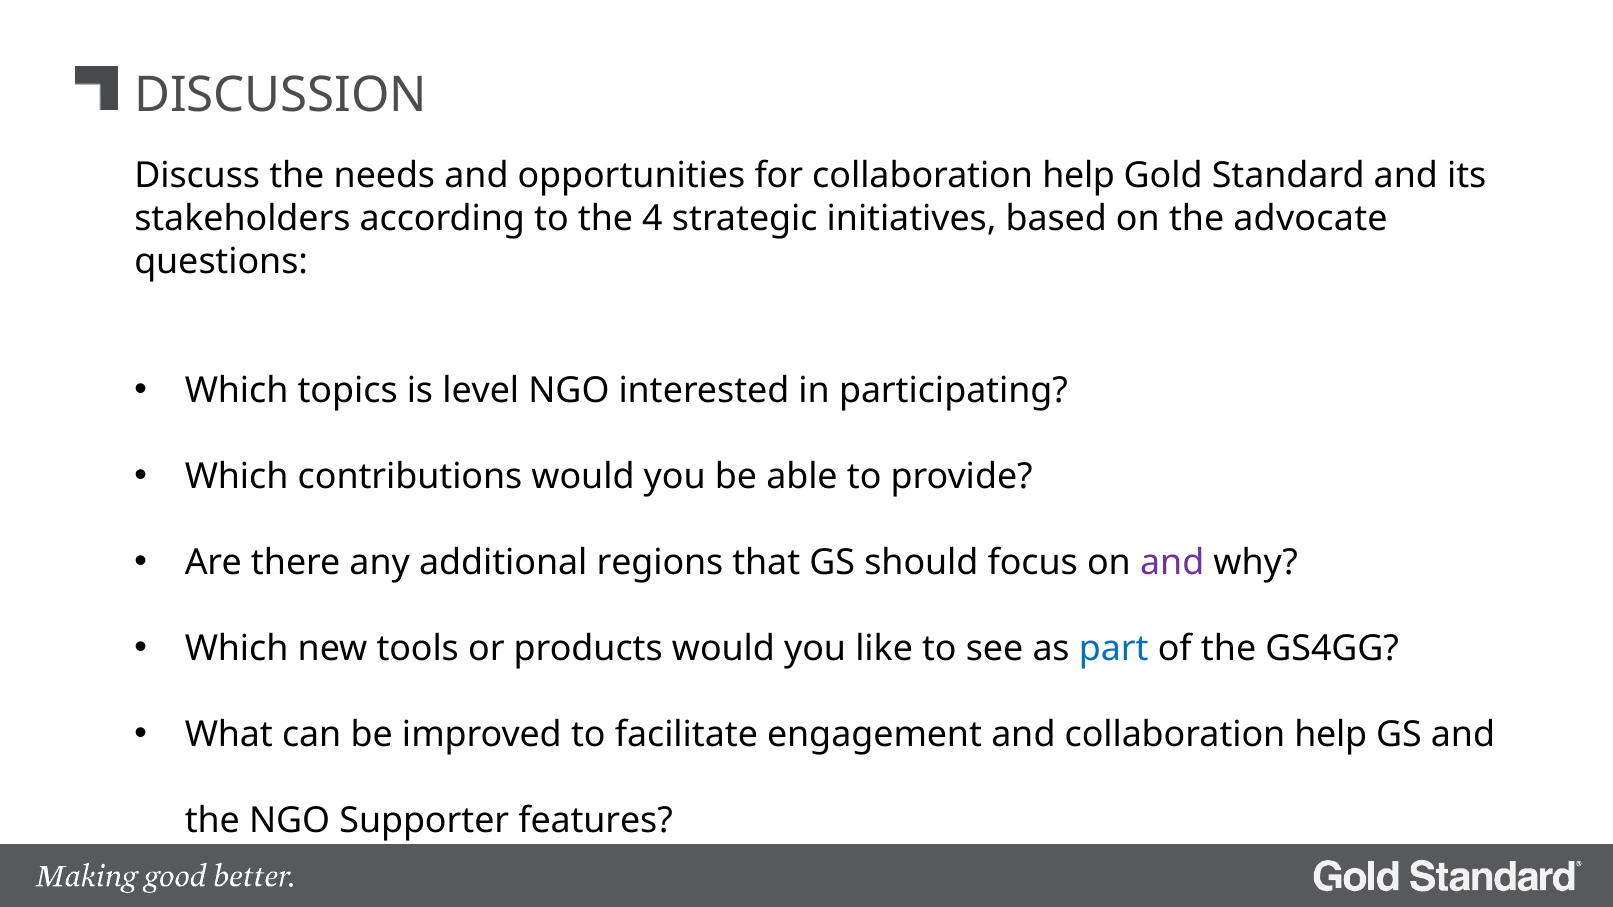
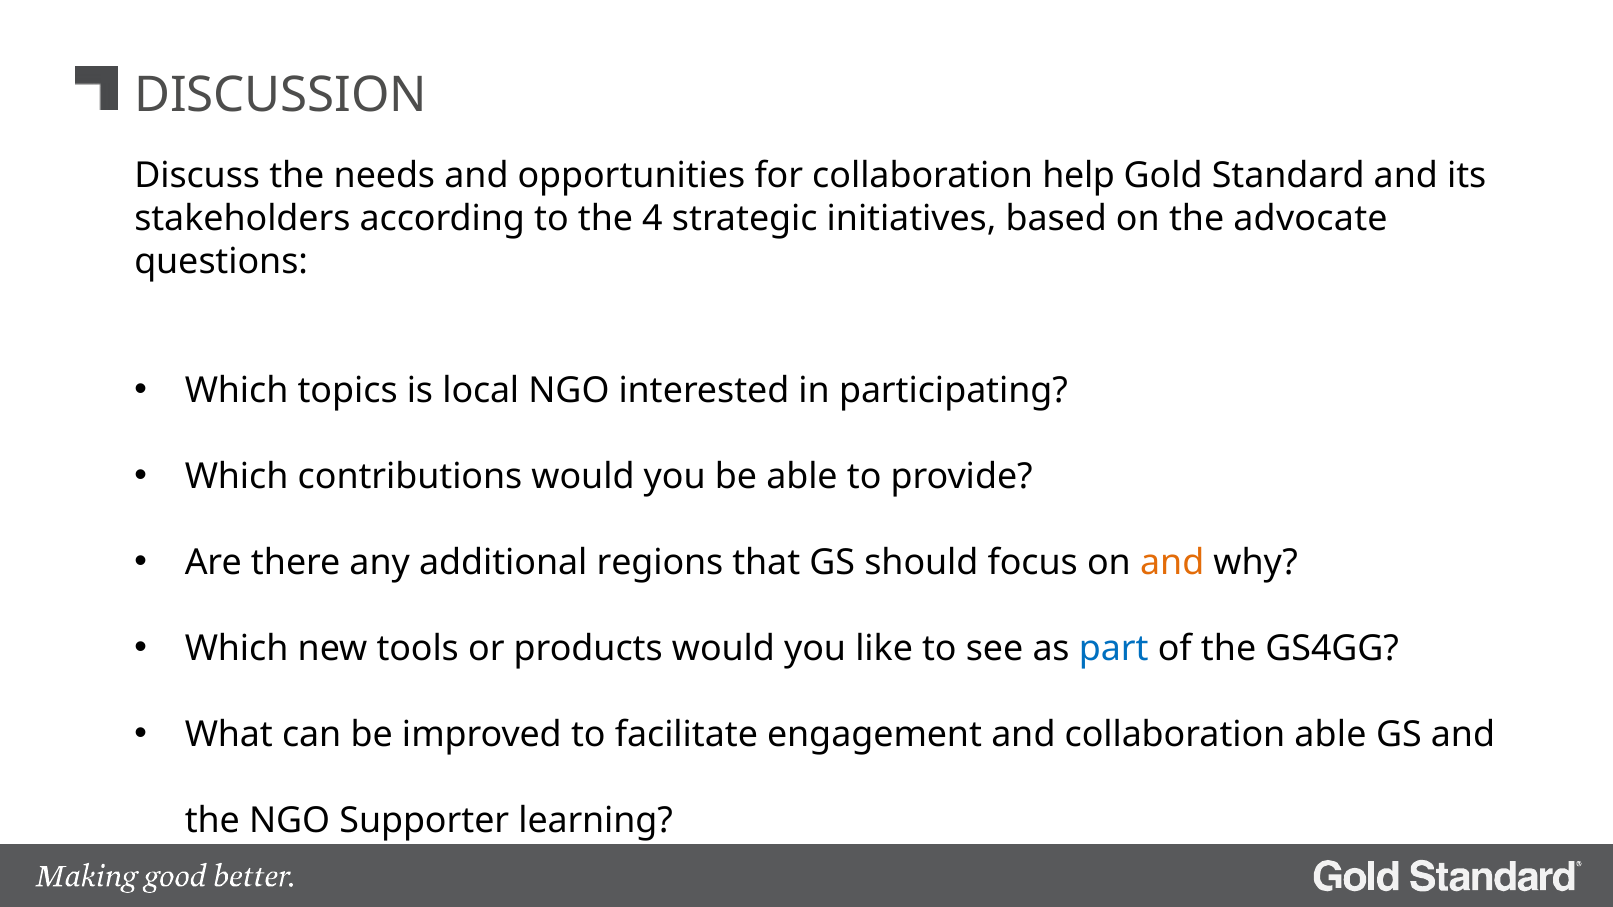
level: level -> local
and at (1172, 563) colour: purple -> orange
and collaboration help: help -> able
features: features -> learning
